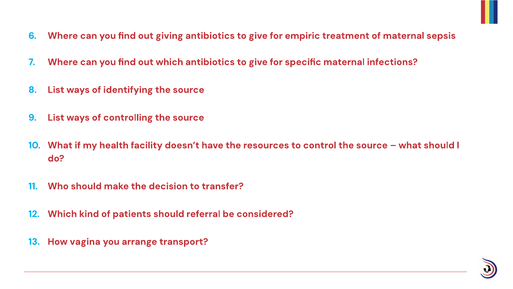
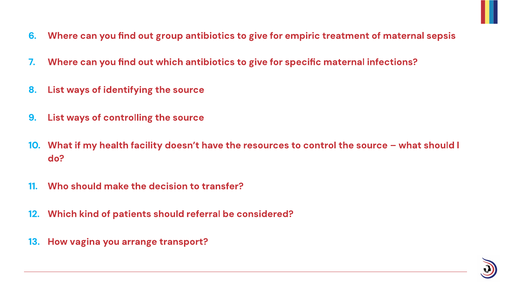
giving: giving -> group
